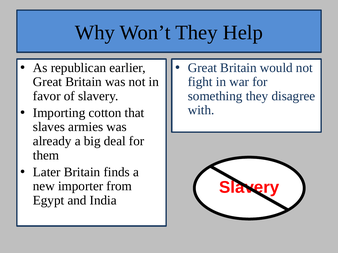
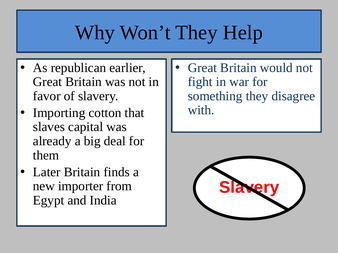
armies: armies -> capital
